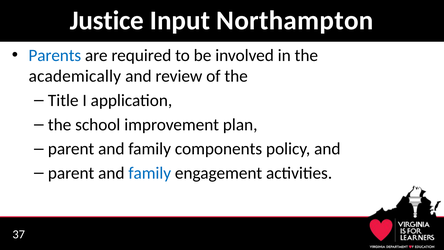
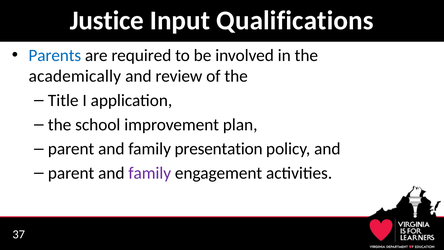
Northampton: Northampton -> Qualifications
components: components -> presentation
family at (150, 173) colour: blue -> purple
